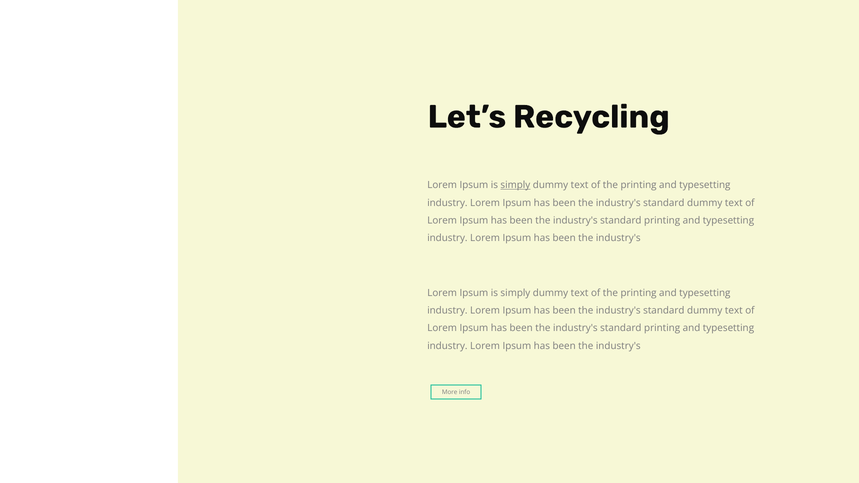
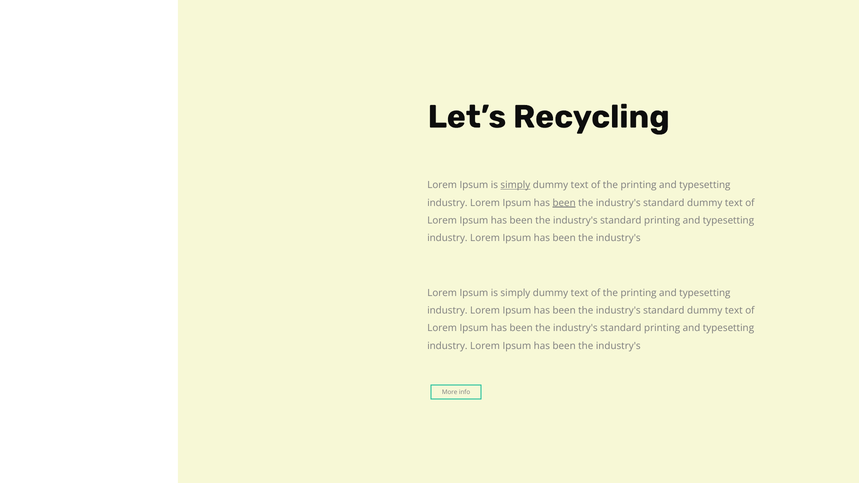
been at (564, 203) underline: none -> present
